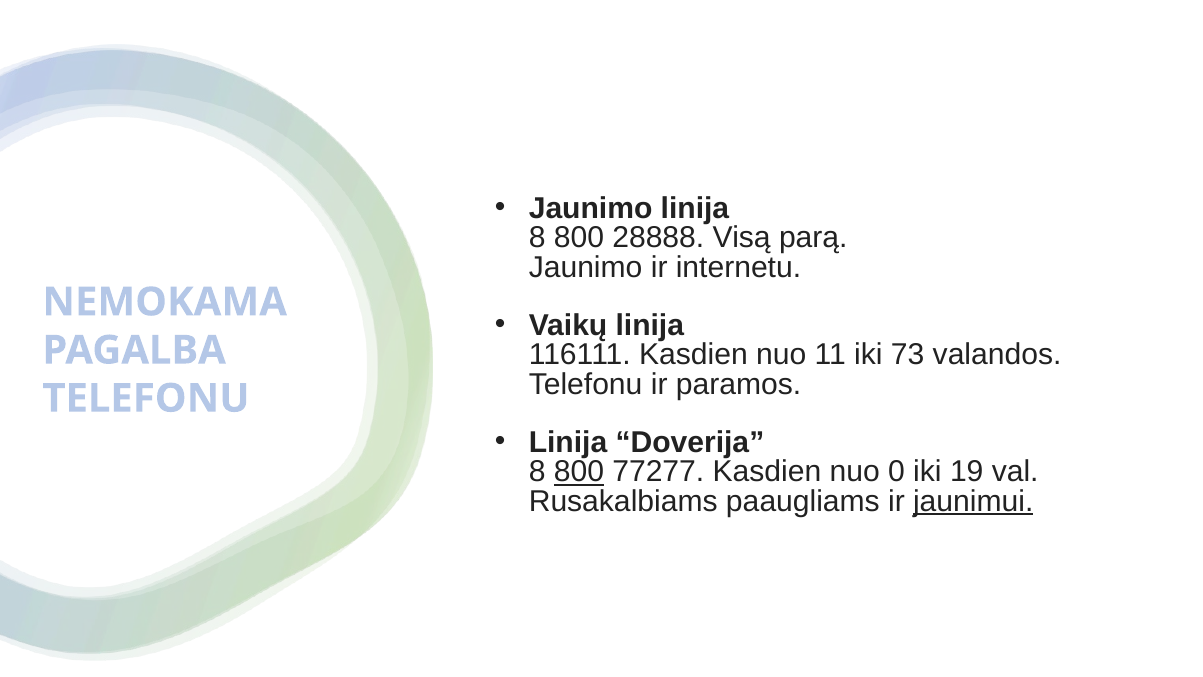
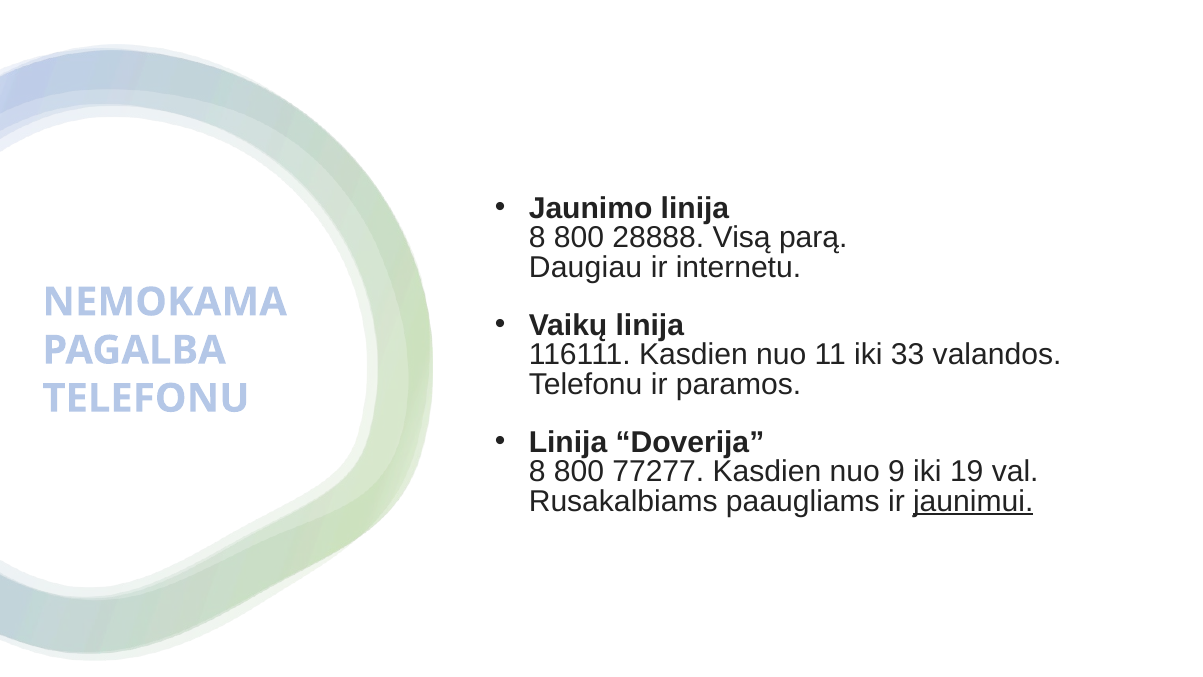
Jaunimo at (586, 267): Jaunimo -> Daugiau
73: 73 -> 33
800 at (579, 472) underline: present -> none
0: 0 -> 9
